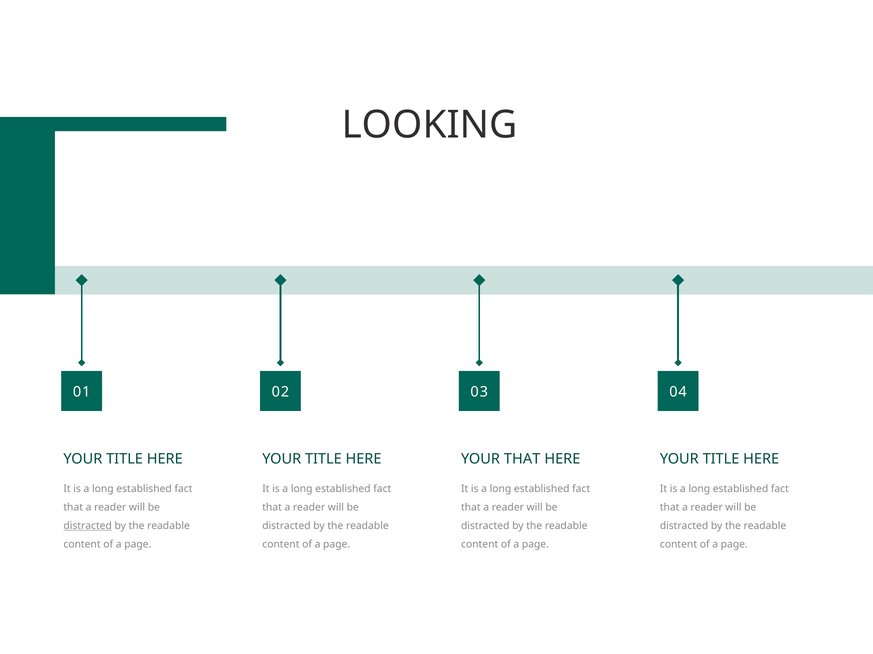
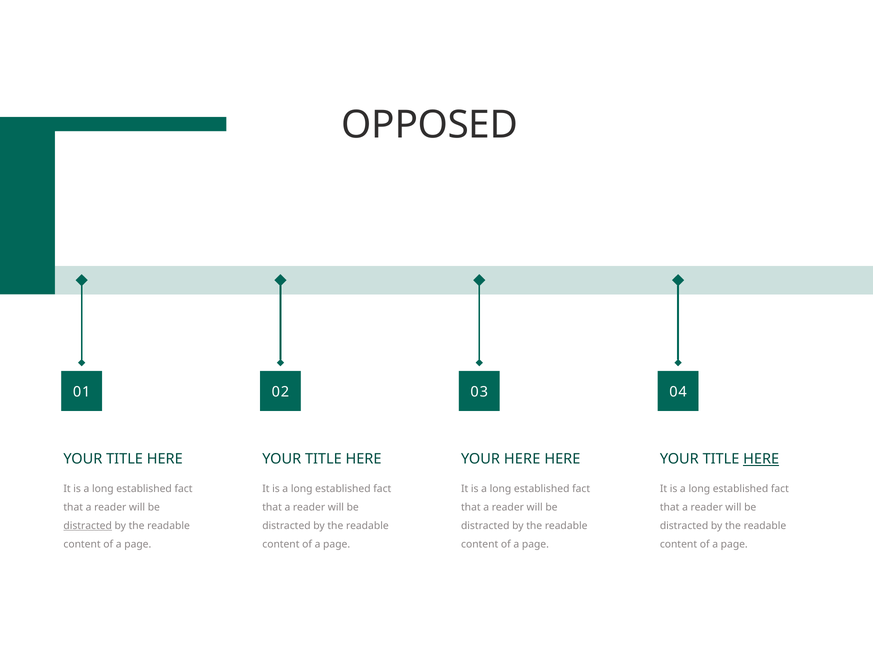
LOOKING: LOOKING -> OPPOSED
YOUR THAT: THAT -> HERE
HERE at (761, 460) underline: none -> present
